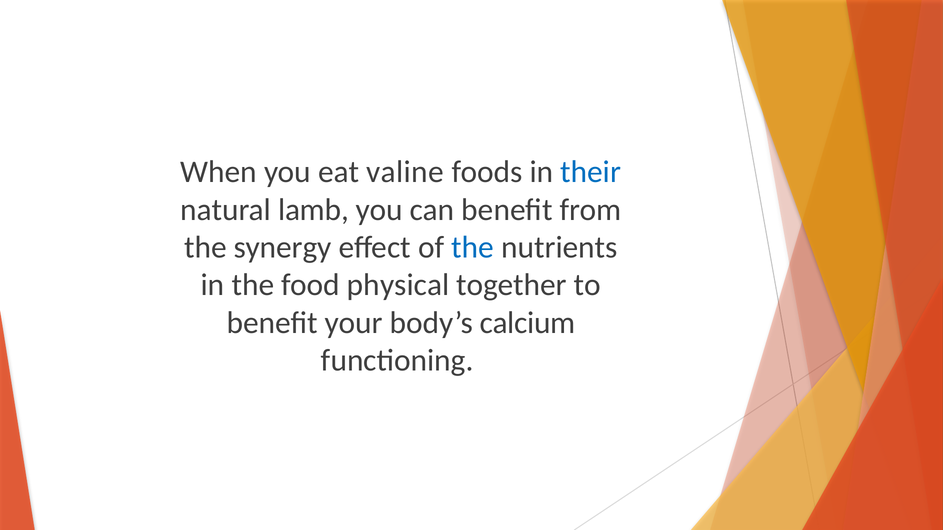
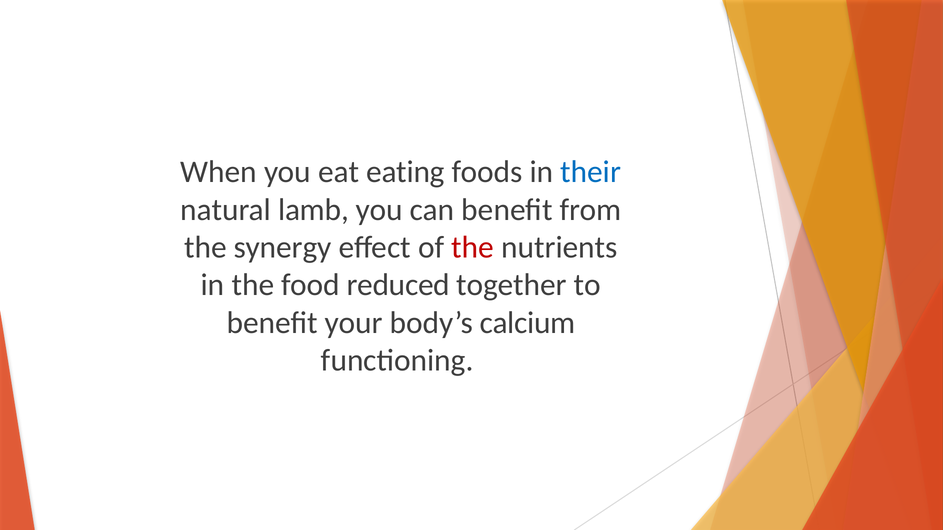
valine: valine -> eating
the at (473, 248) colour: blue -> red
physical: physical -> reduced
